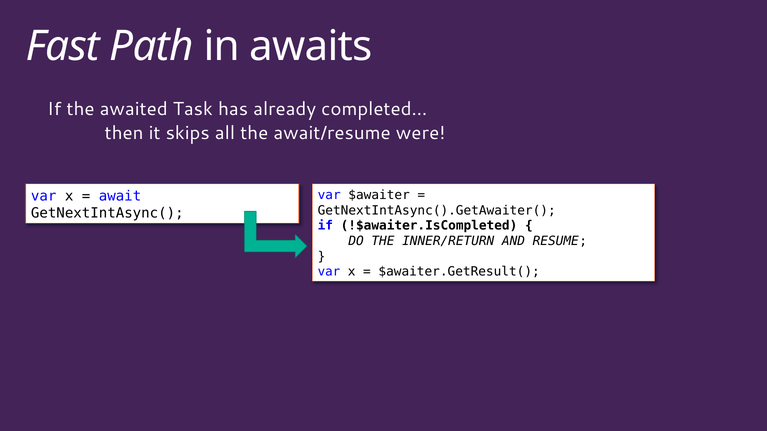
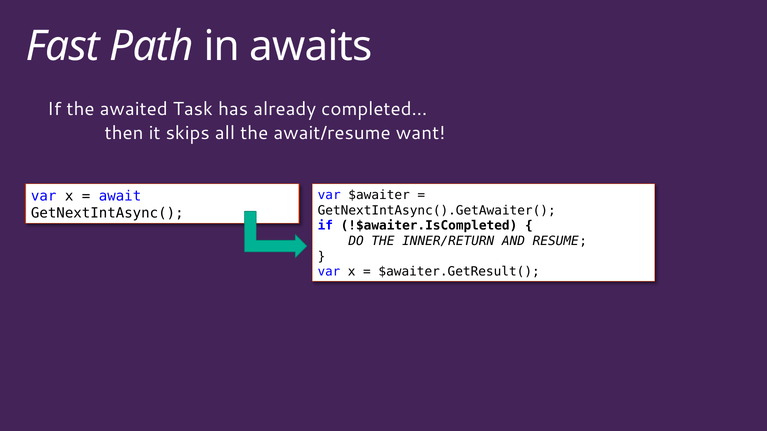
were: were -> want
